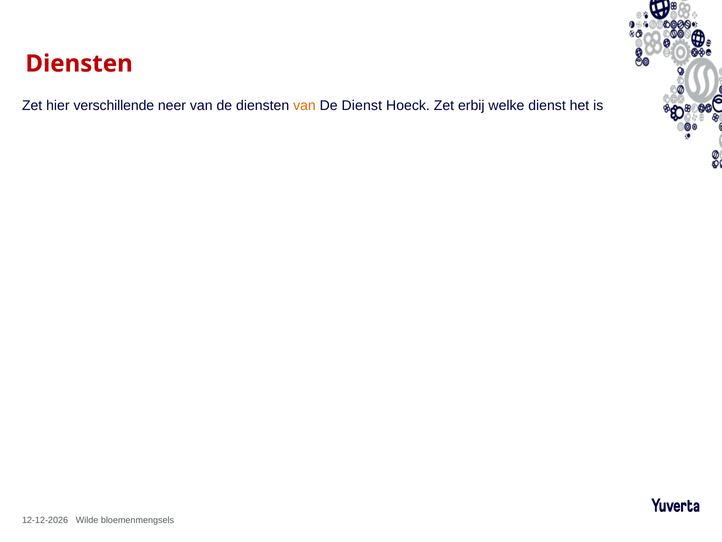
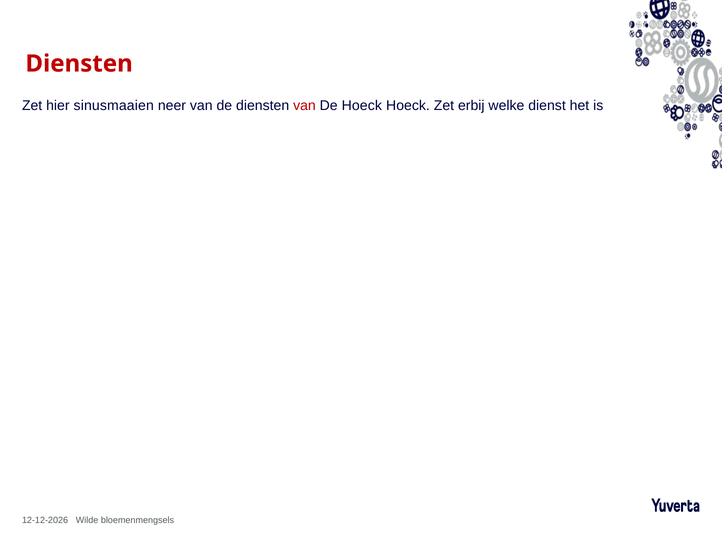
verschillende: verschillende -> sinusmaaien
van at (304, 106) colour: orange -> red
De Dienst: Dienst -> Hoeck
